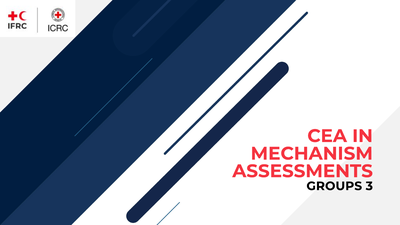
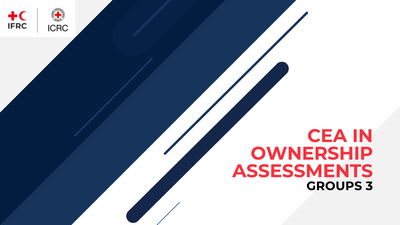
MECHANISM: MECHANISM -> OWNERSHIP
